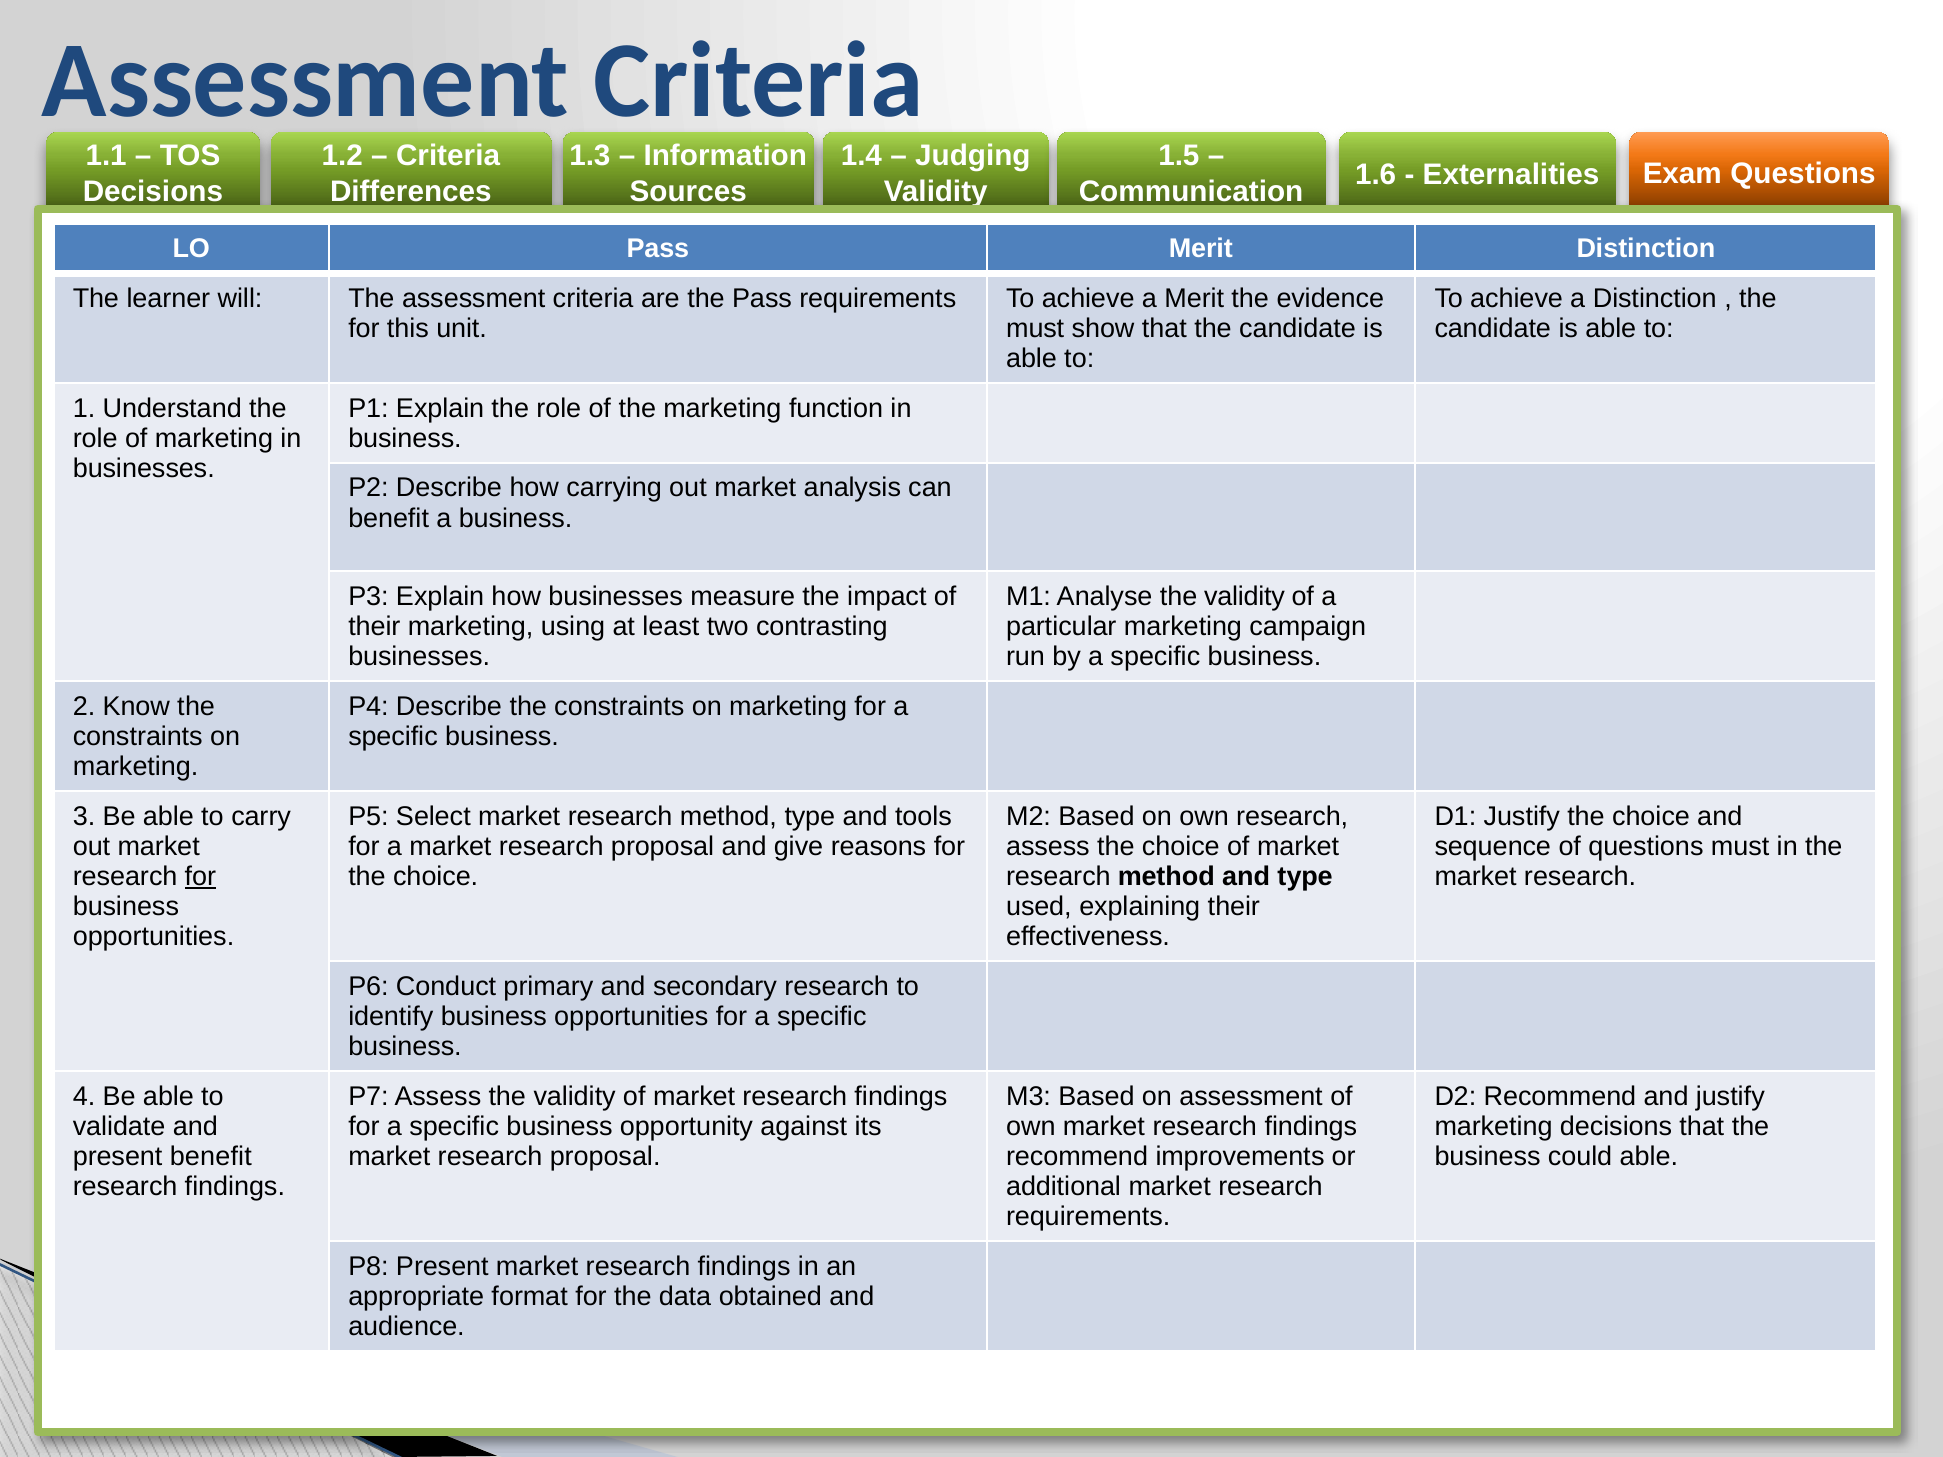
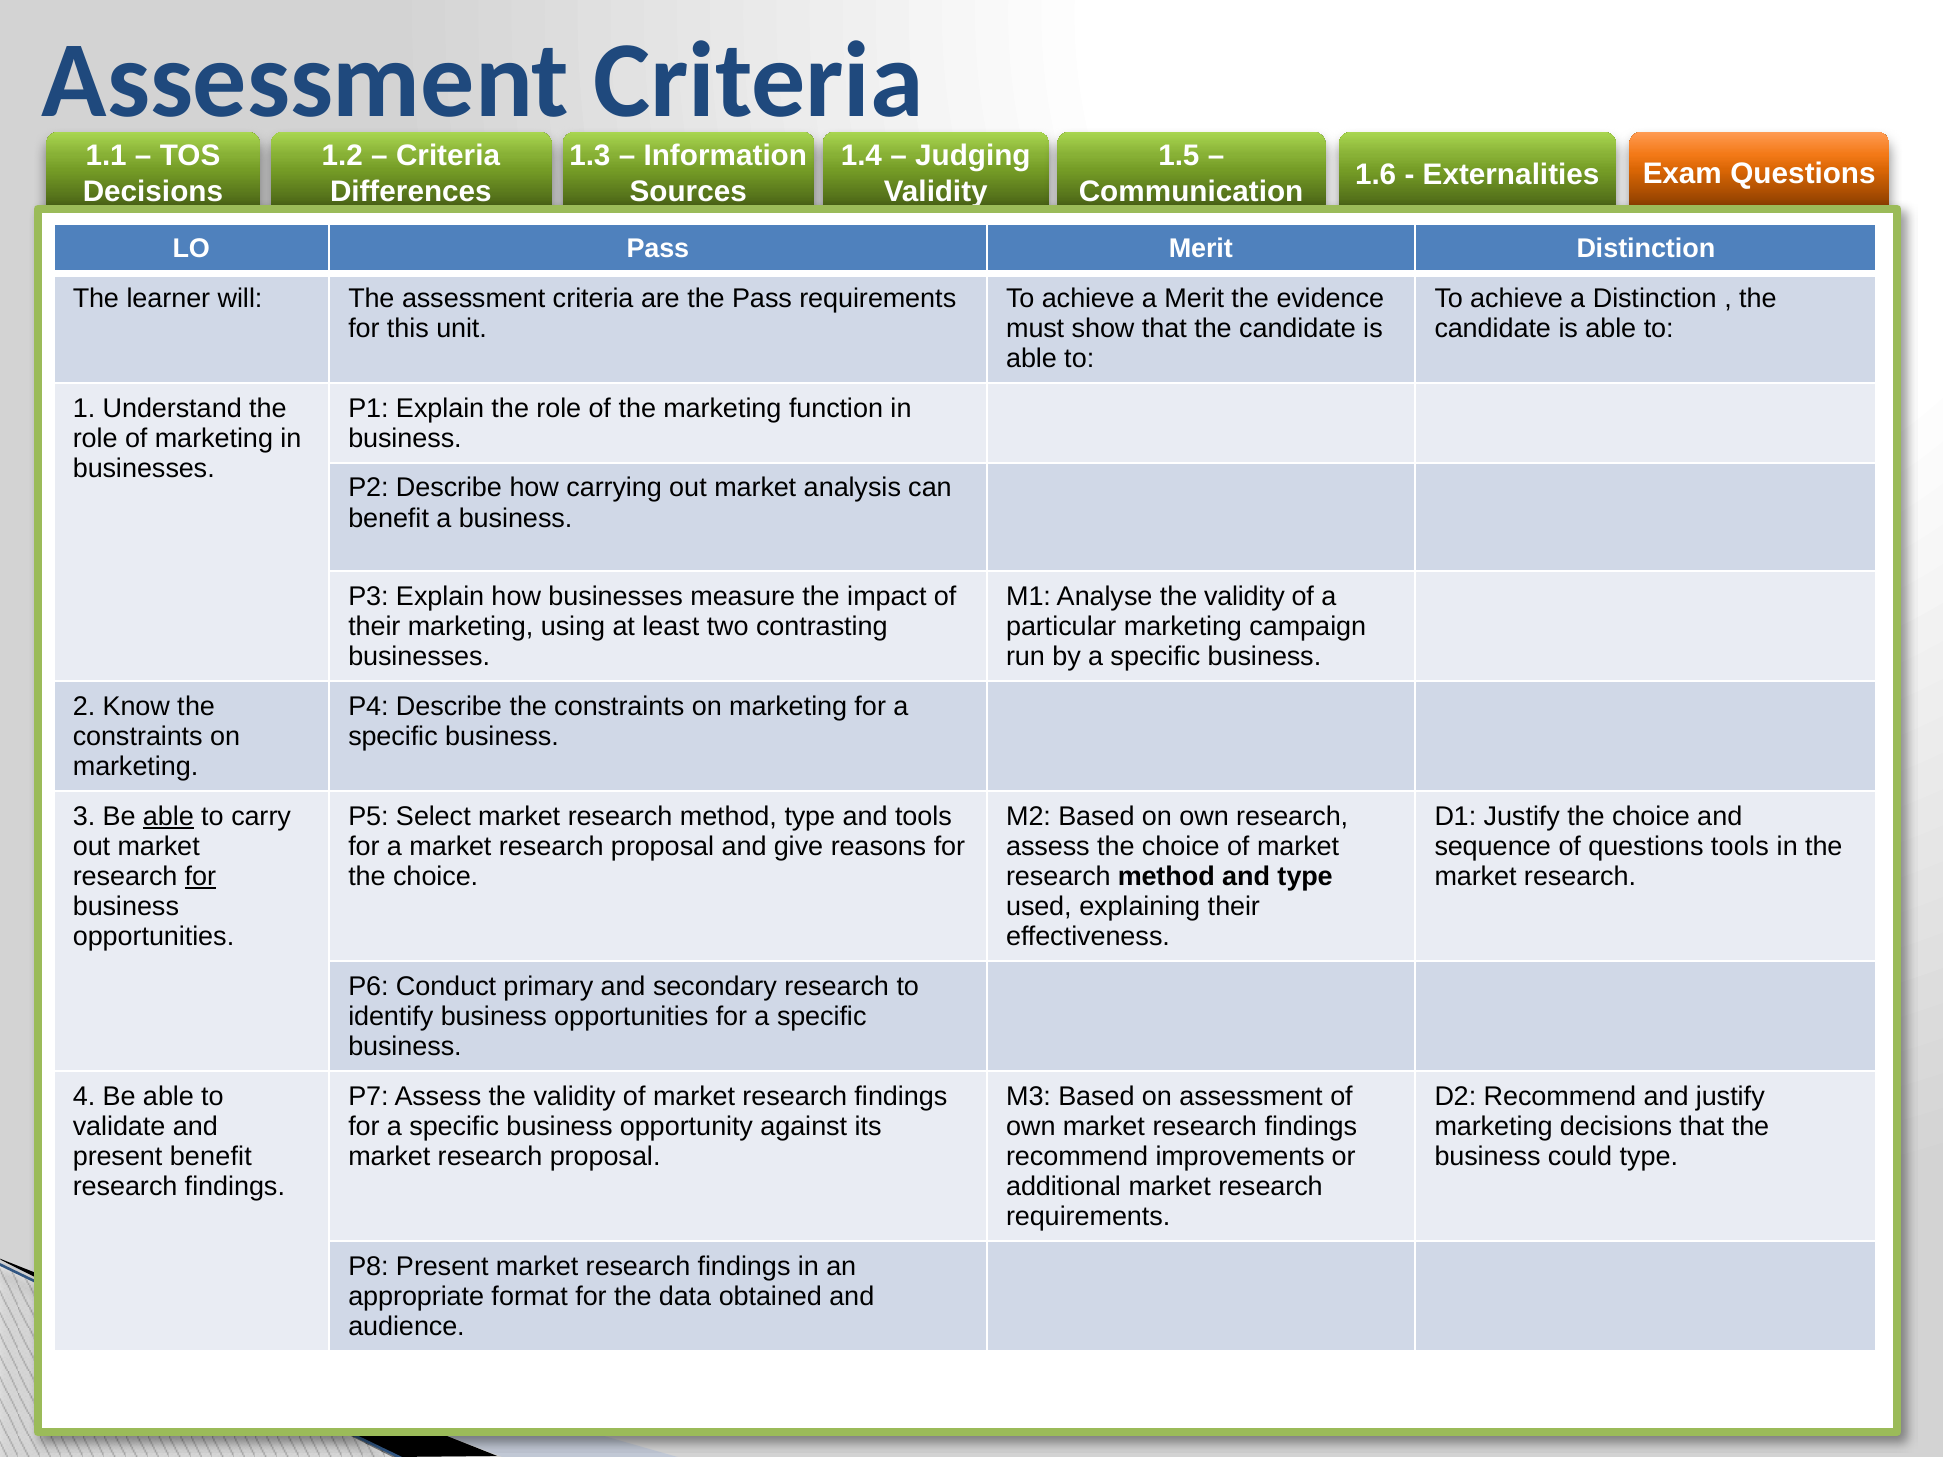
able at (168, 816) underline: none -> present
questions must: must -> tools
could able: able -> type
